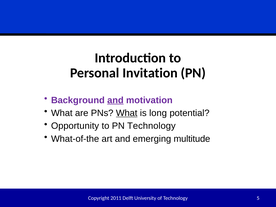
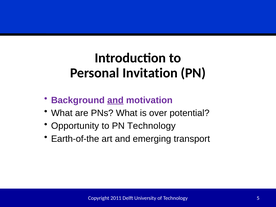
What at (127, 113) underline: present -> none
long: long -> over
What-of-the: What-of-the -> Earth-of-the
multitude: multitude -> transport
